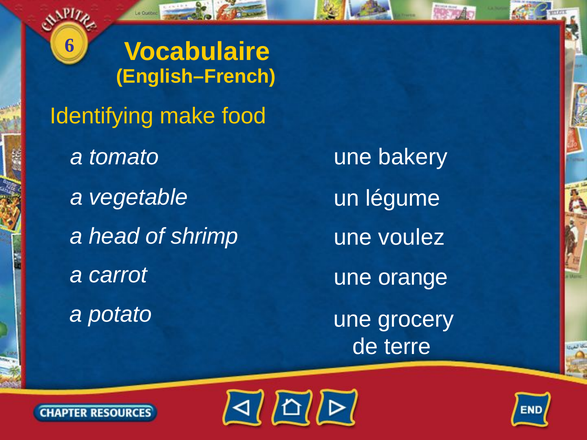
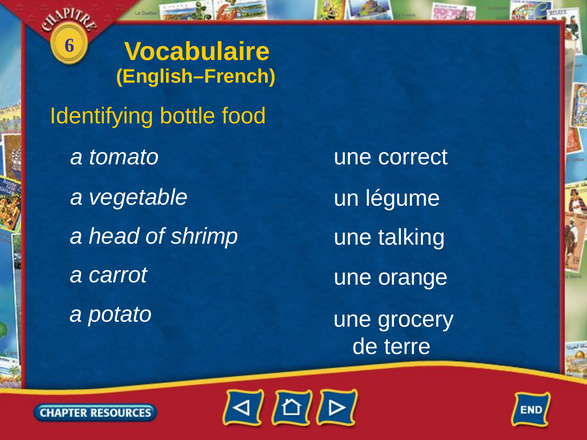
make: make -> bottle
bakery: bakery -> correct
voulez: voulez -> talking
